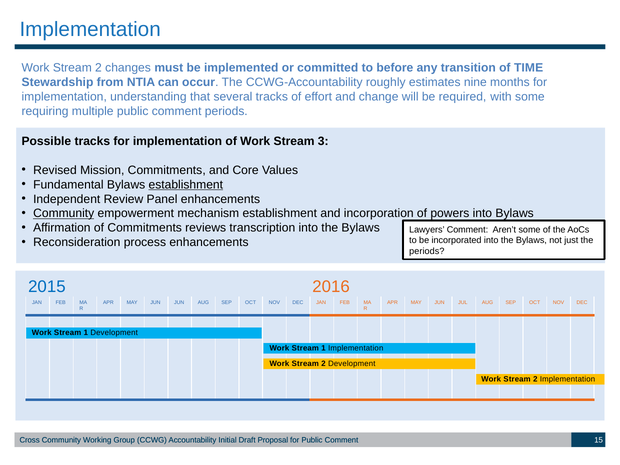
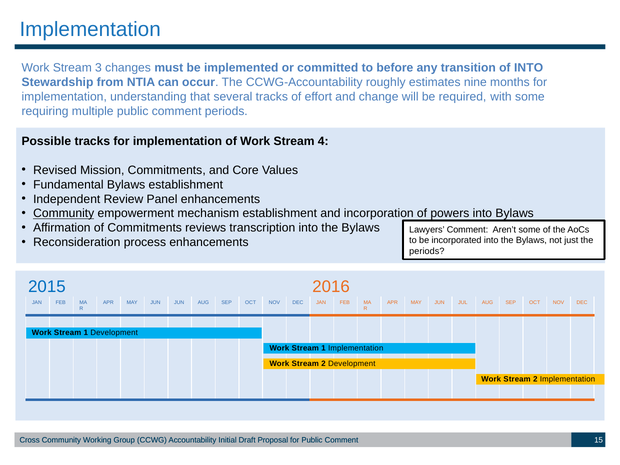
2 at (98, 68): 2 -> 3
of TIME: TIME -> INTO
3: 3 -> 4
establishment at (186, 185) underline: present -> none
